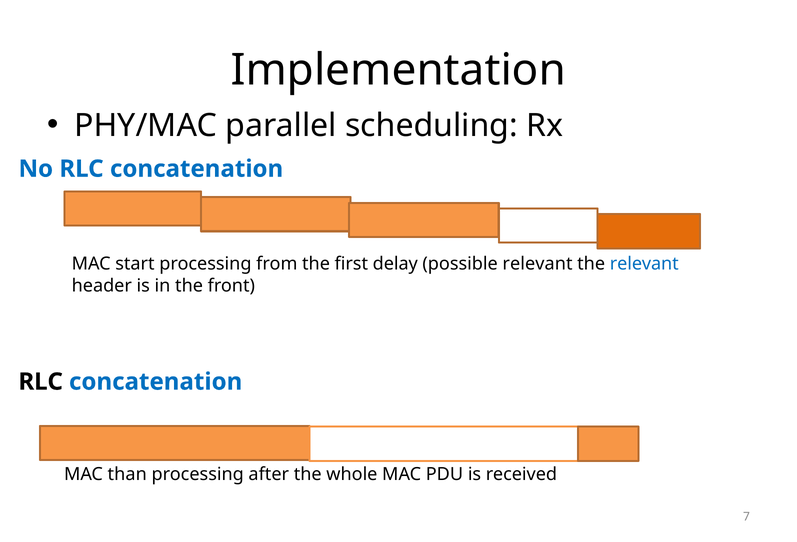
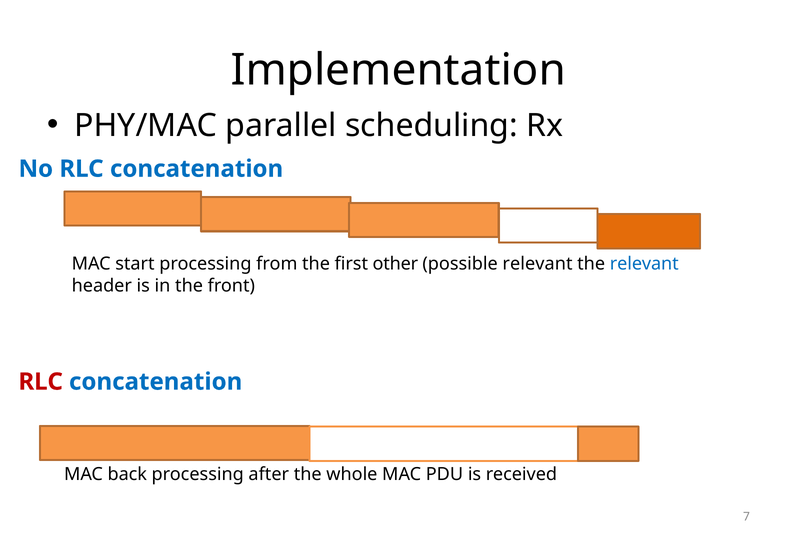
delay: delay -> other
RLC at (41, 382) colour: black -> red
than: than -> back
